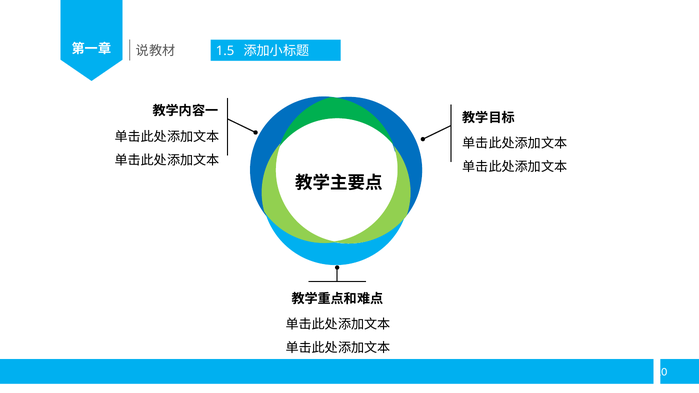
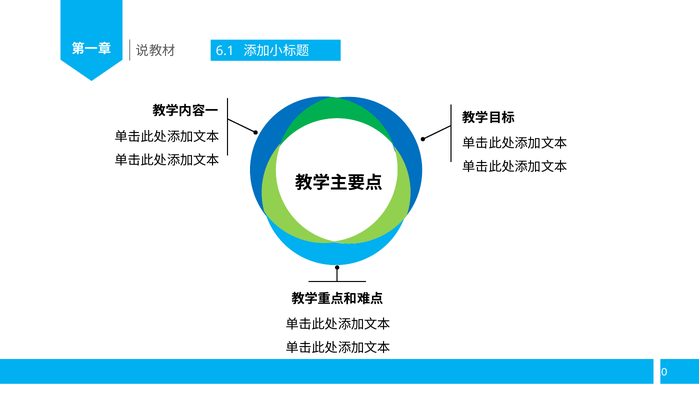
1.5: 1.5 -> 6.1
